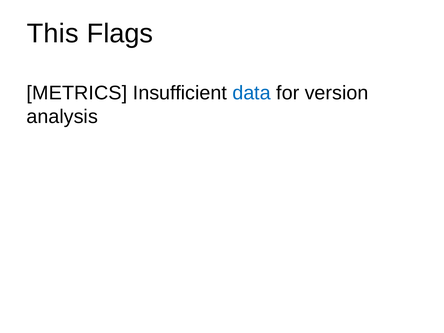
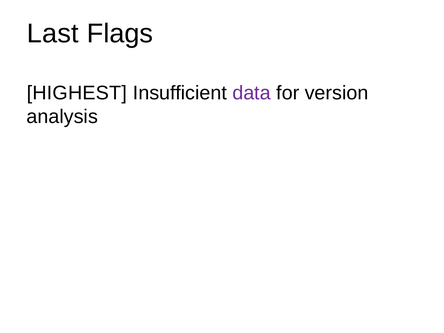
This: This -> Last
METRICS: METRICS -> HIGHEST
data colour: blue -> purple
